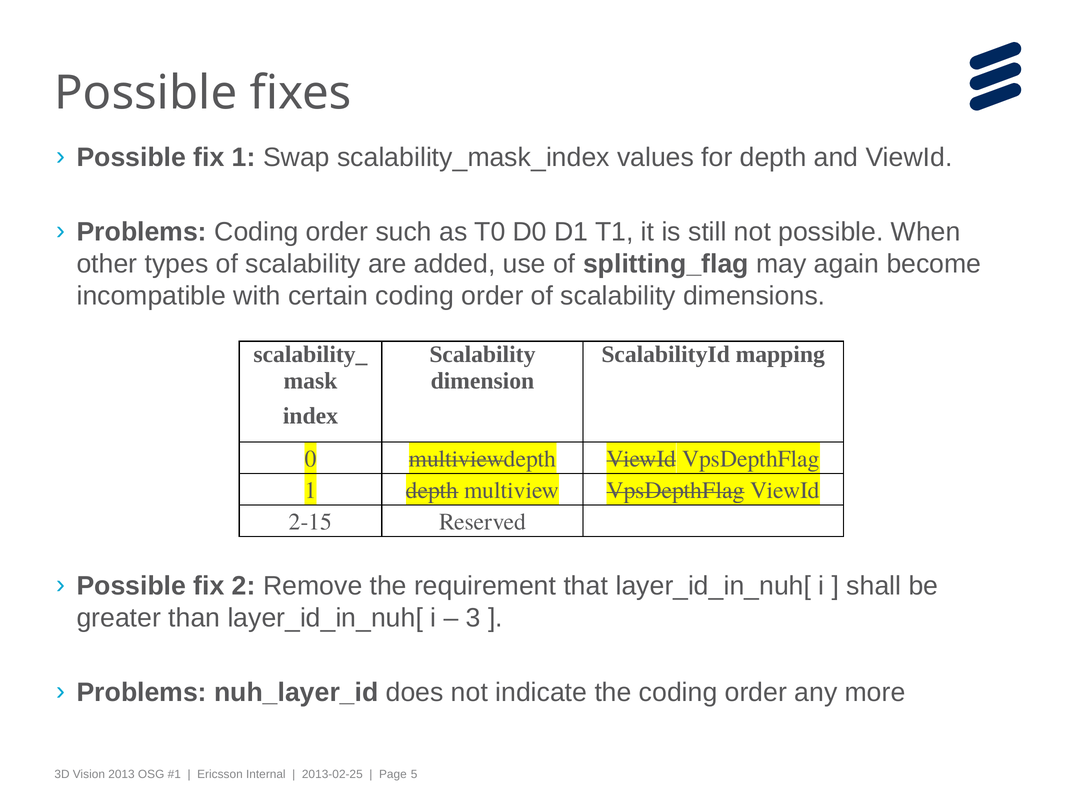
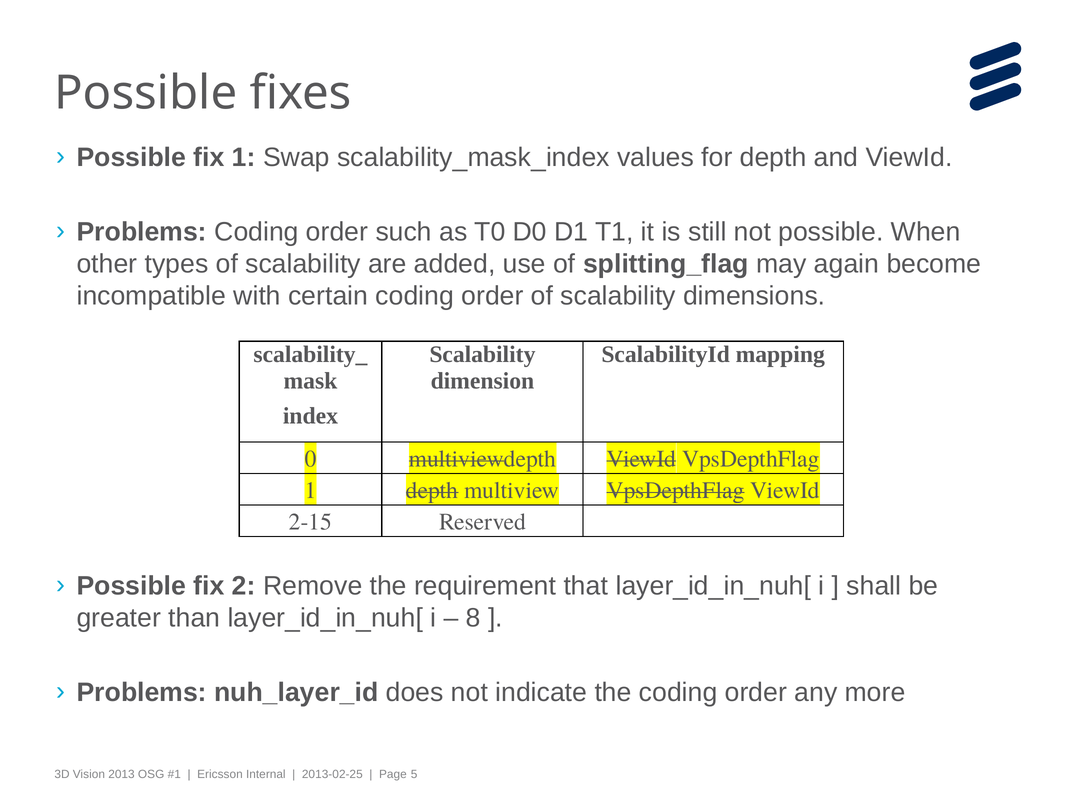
3: 3 -> 8
